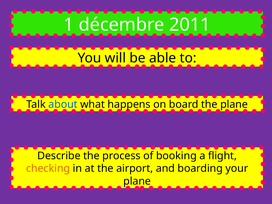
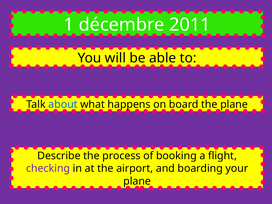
checking colour: orange -> purple
